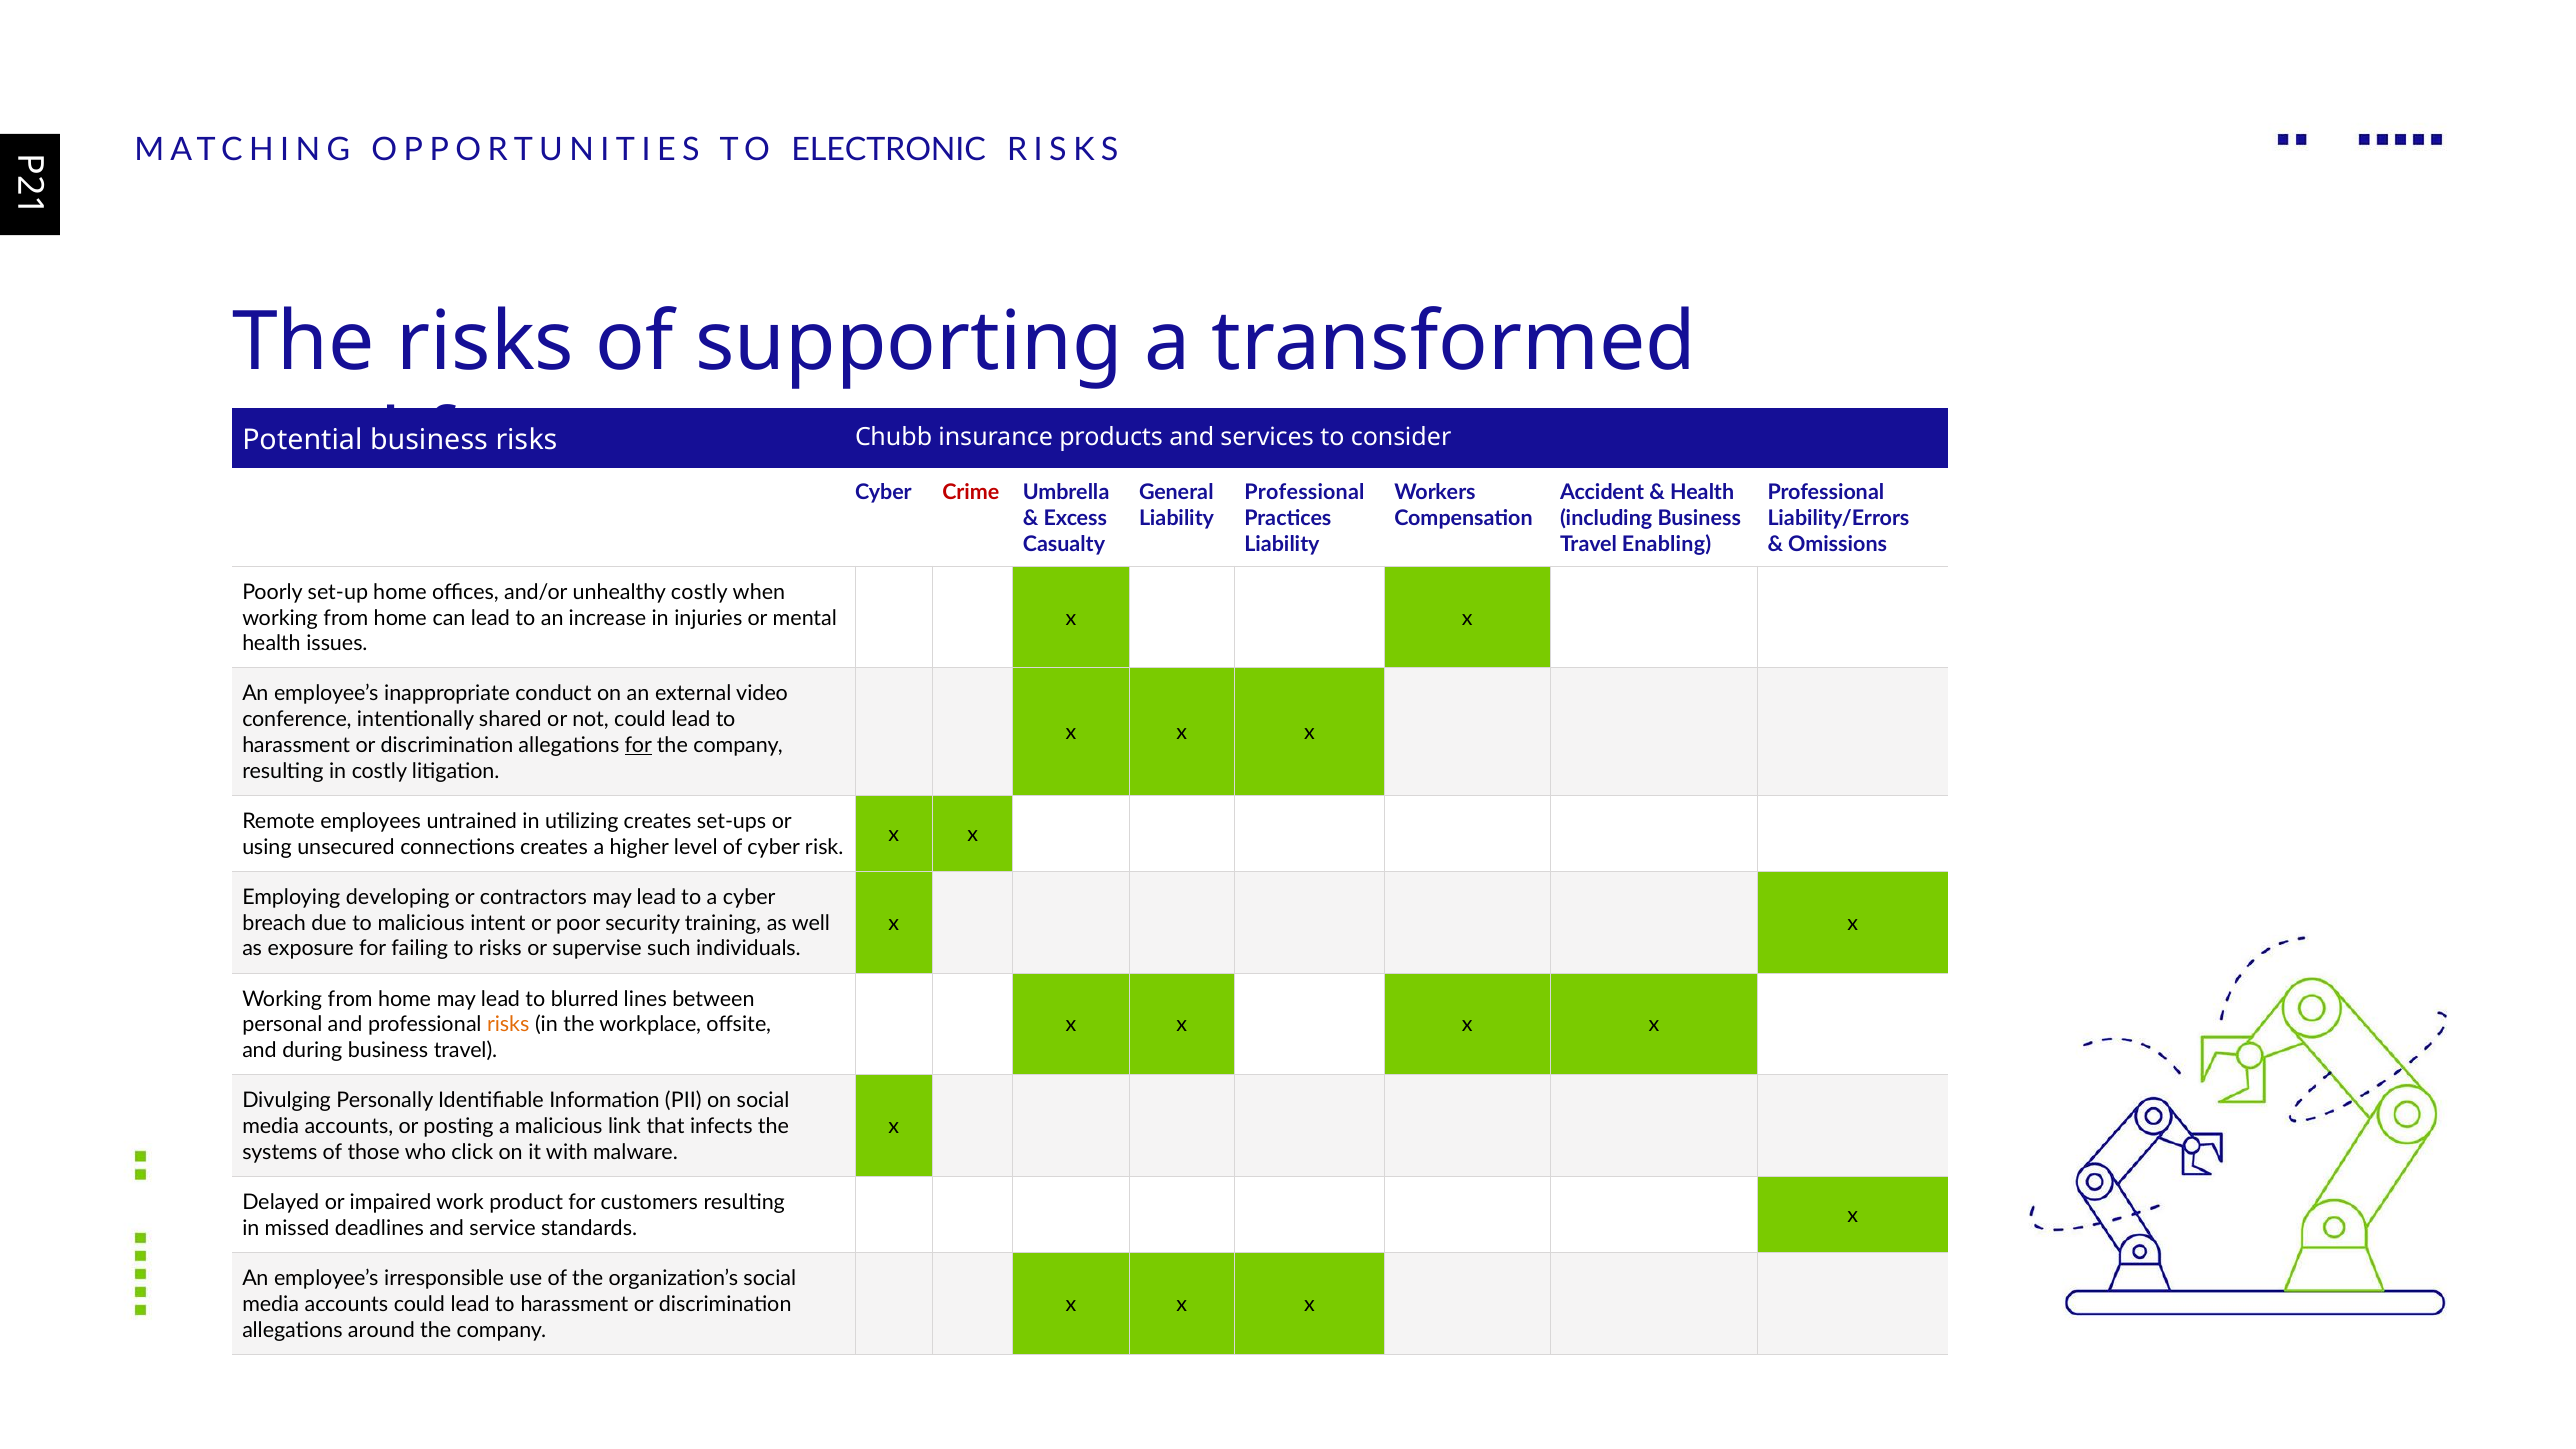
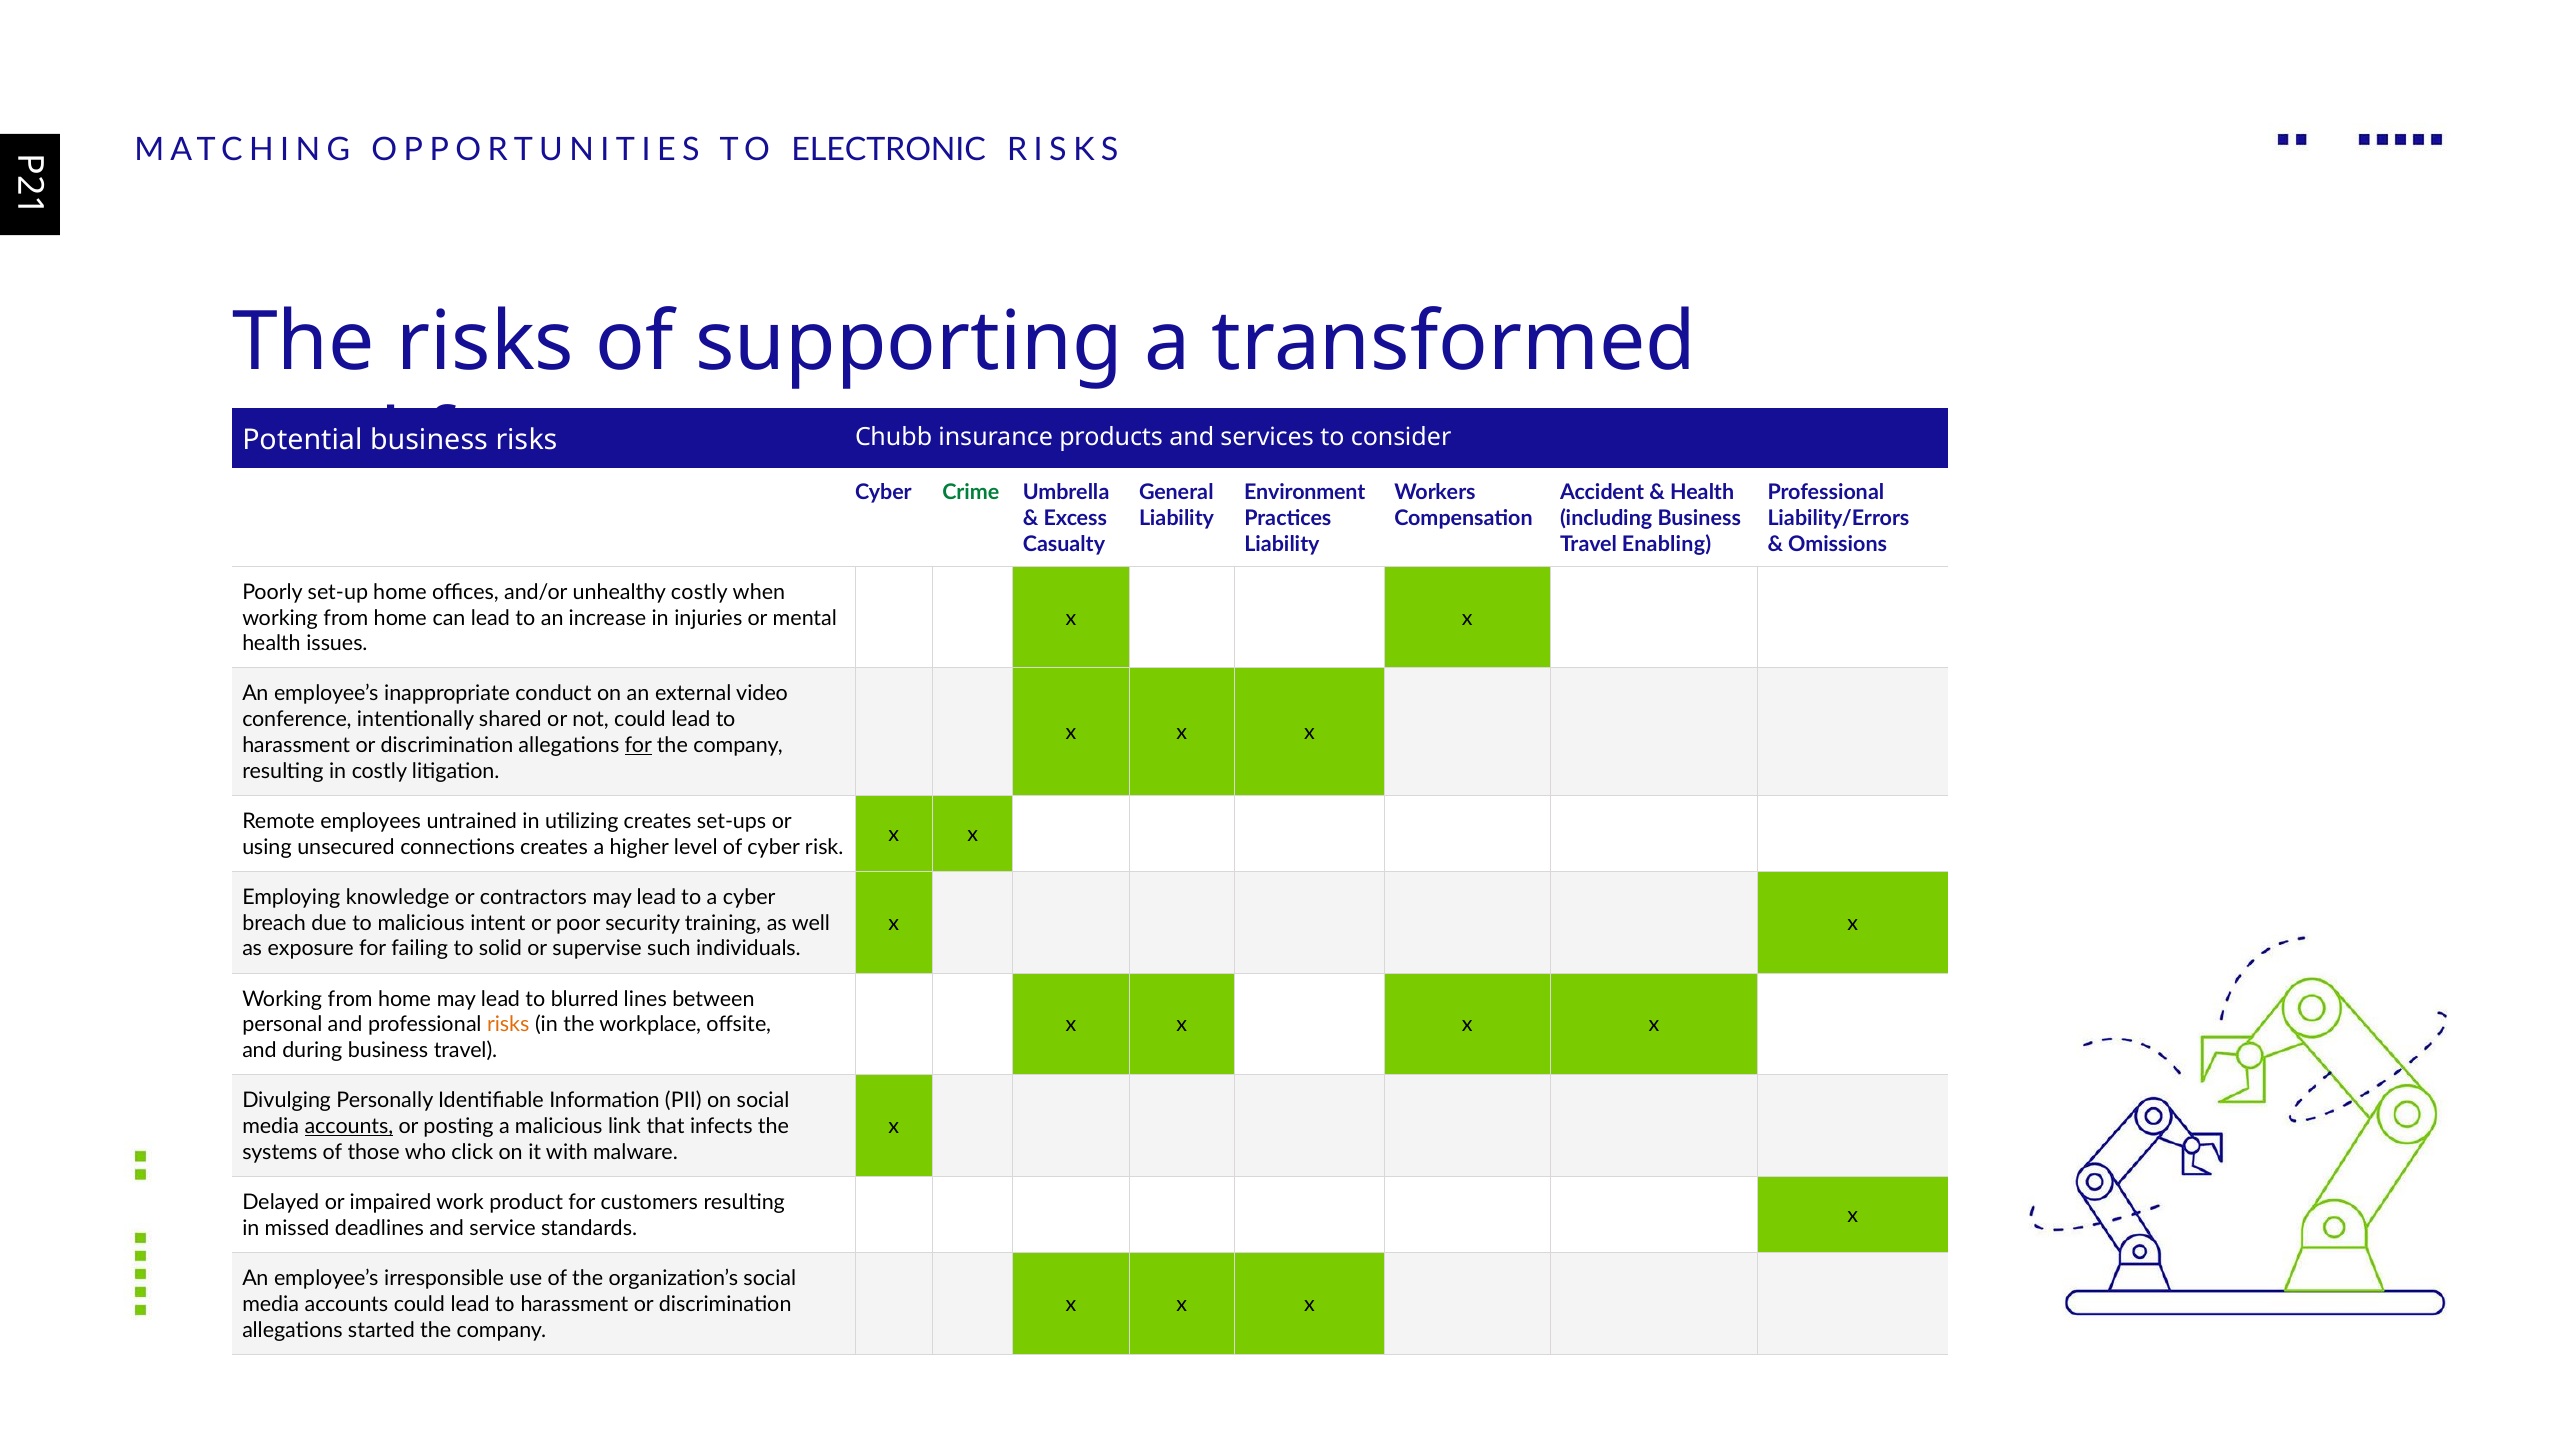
Crime colour: red -> green
Professional at (1304, 492): Professional -> Environment
developing: developing -> knowledge
to risks: risks -> solid
accounts at (349, 1127) underline: none -> present
around: around -> started
